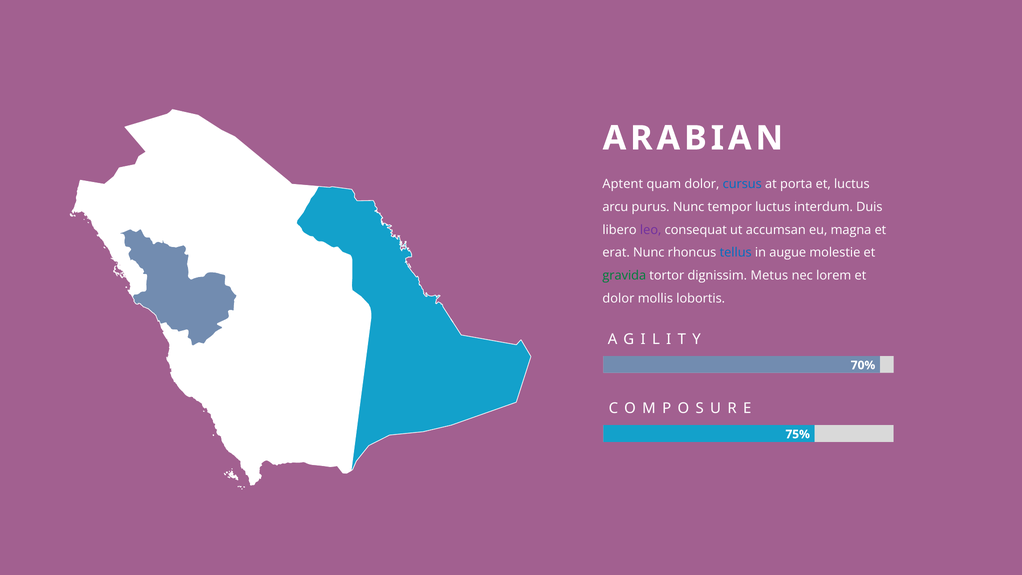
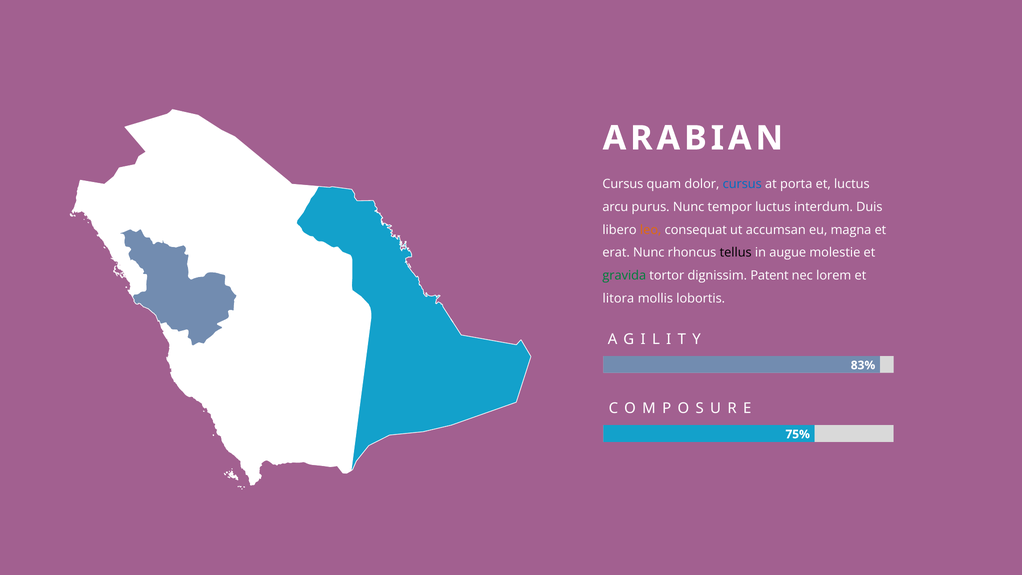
Aptent at (623, 184): Aptent -> Cursus
leo colour: purple -> orange
tellus colour: blue -> black
Metus: Metus -> Patent
dolor at (618, 299): dolor -> litora
70%: 70% -> 83%
